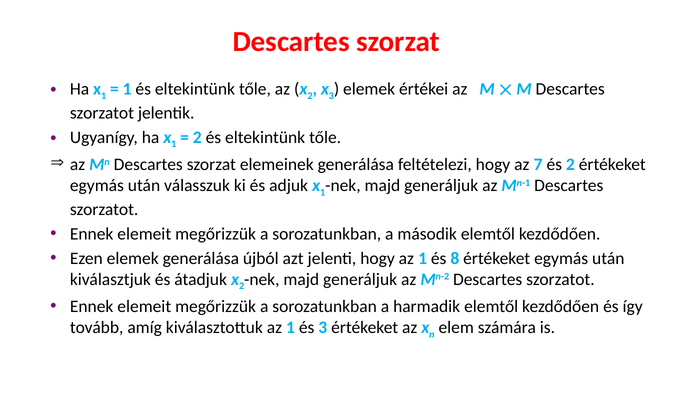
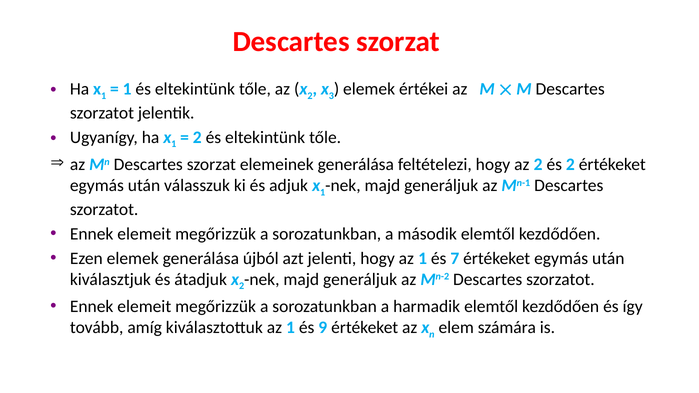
az 7: 7 -> 2
8: 8 -> 7
és 3: 3 -> 9
